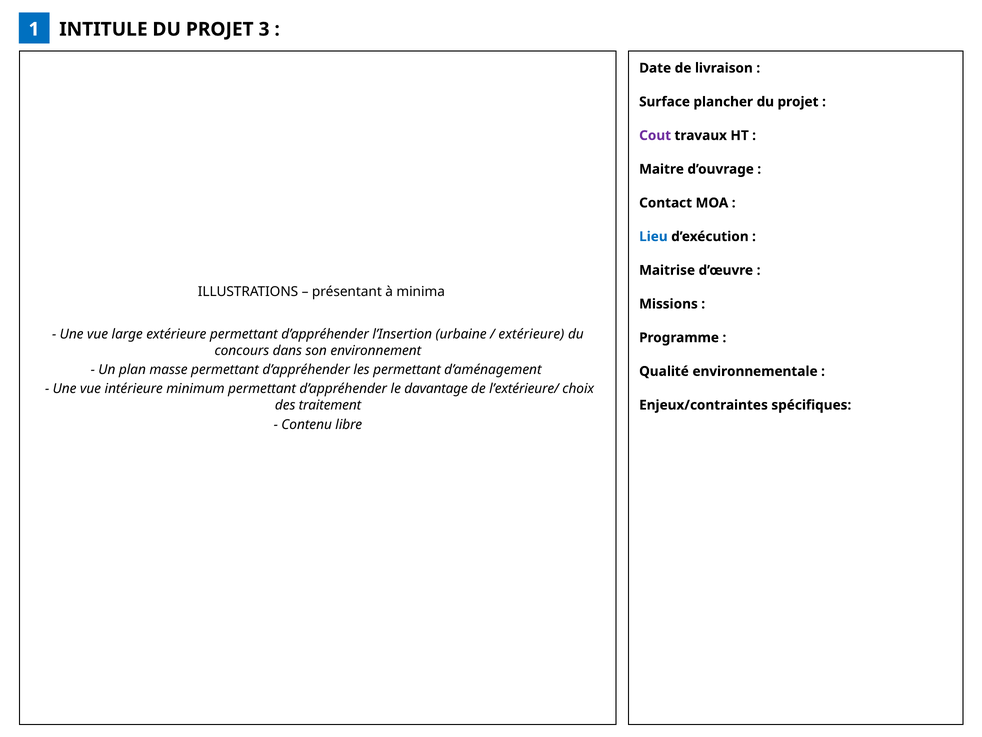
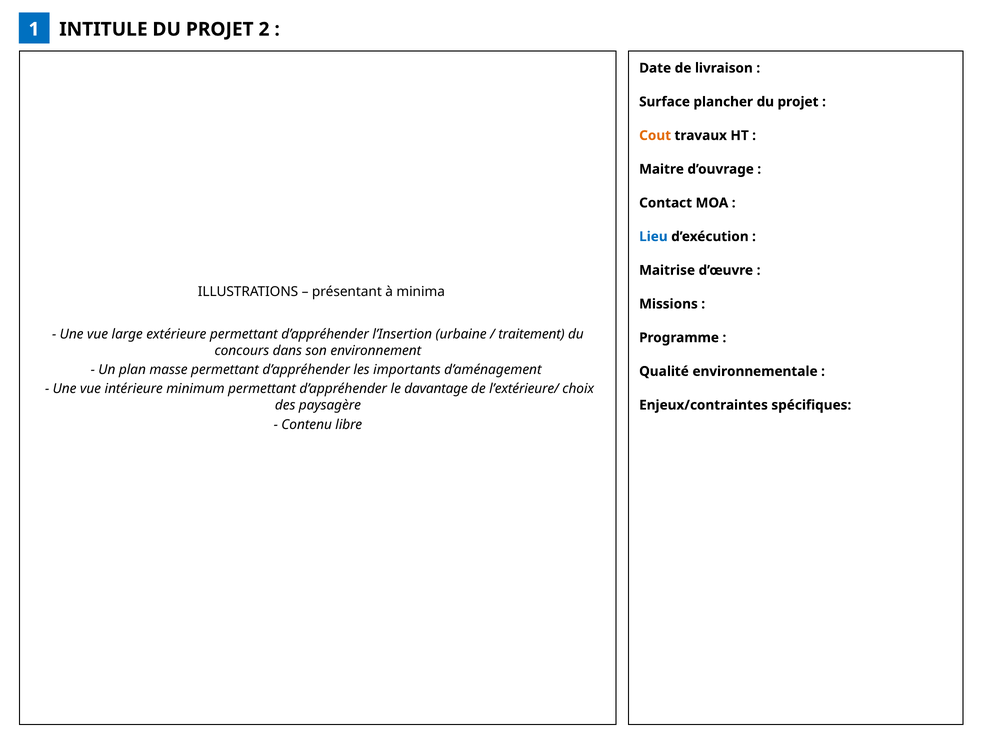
3: 3 -> 2
Cout colour: purple -> orange
extérieure at (531, 334): extérieure -> traitement
les permettant: permettant -> importants
traitement: traitement -> paysagère
